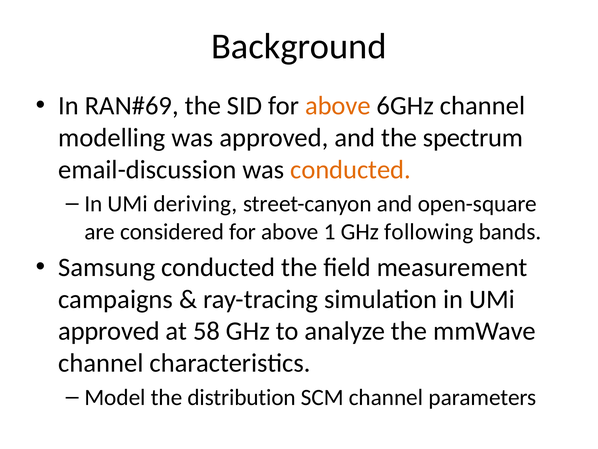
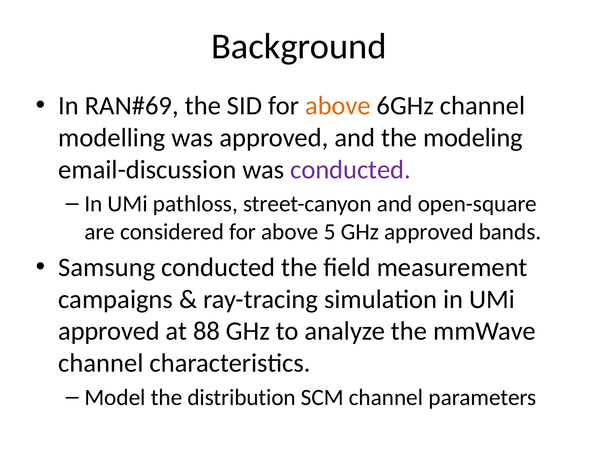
spectrum: spectrum -> modeling
conducted at (351, 169) colour: orange -> purple
deriving: deriving -> pathloss
1: 1 -> 5
GHz following: following -> approved
58: 58 -> 88
